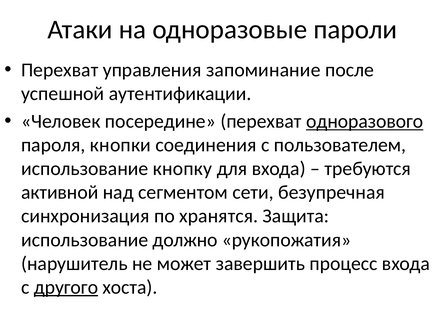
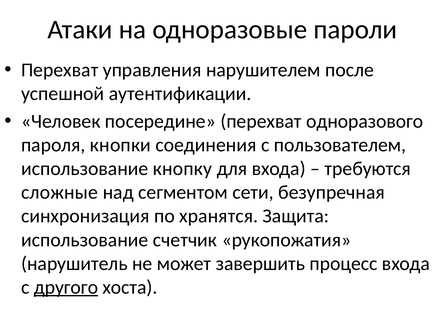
запоминание: запоминание -> нарушителем
одноразового underline: present -> none
активной: активной -> сложные
должно: должно -> счетчик
